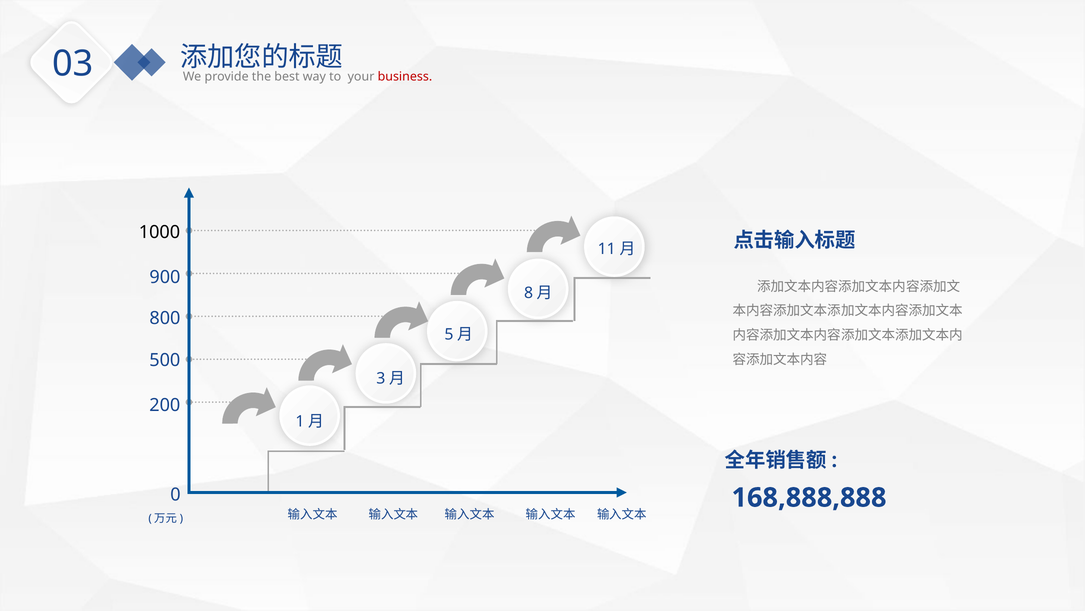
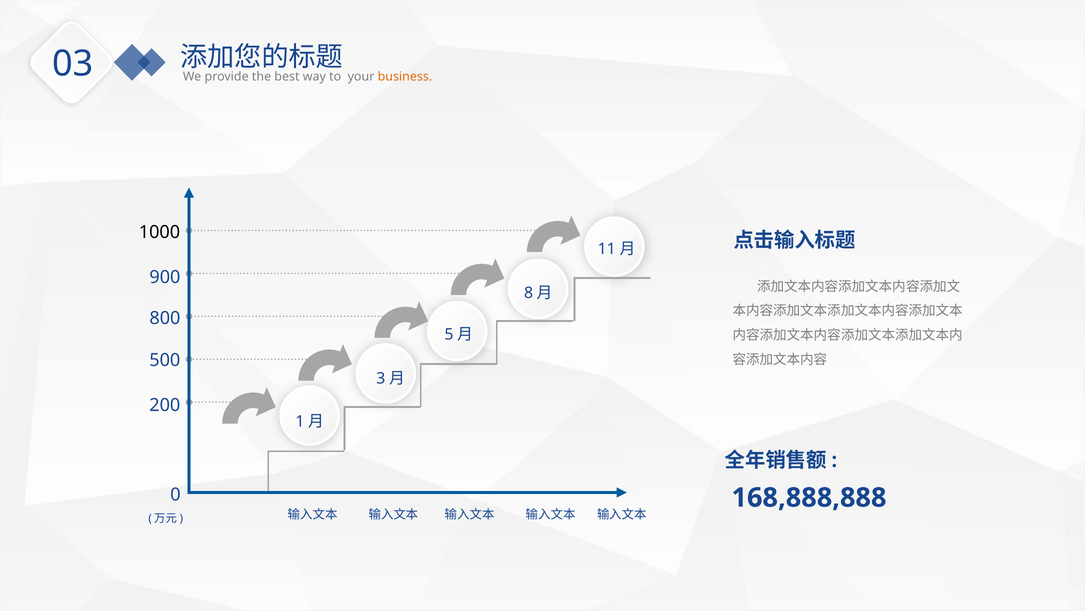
business colour: red -> orange
